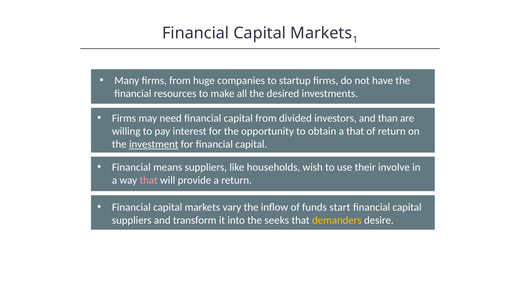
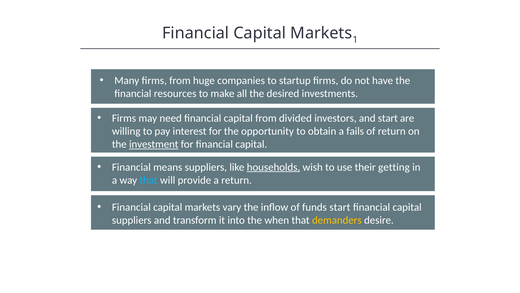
and than: than -> start
a that: that -> fails
households underline: none -> present
involve: involve -> getting
that at (149, 180) colour: pink -> light blue
seeks: seeks -> when
